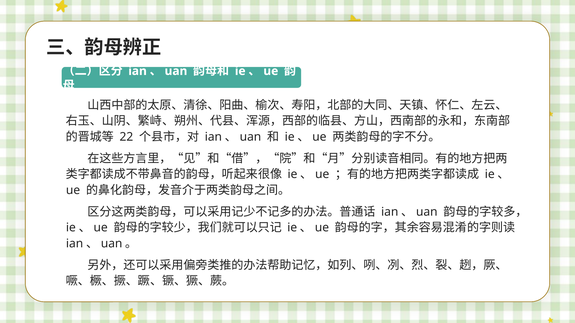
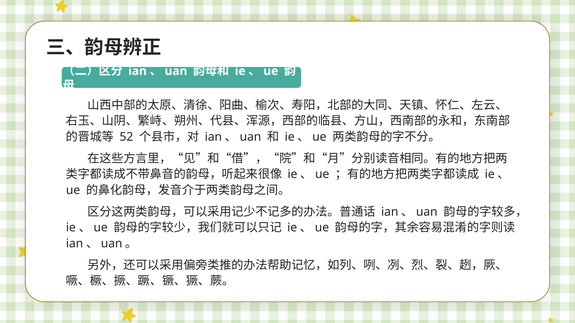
22: 22 -> 52
